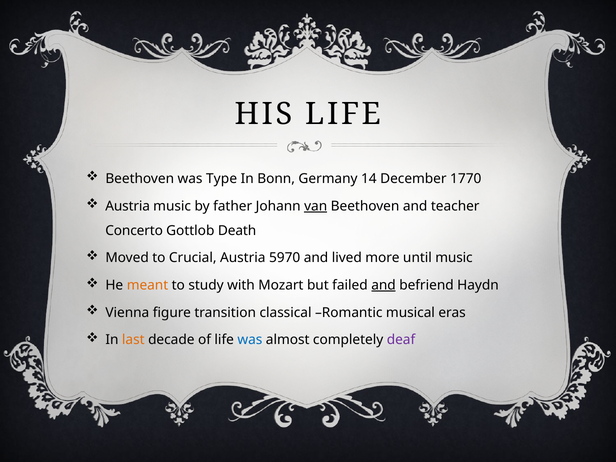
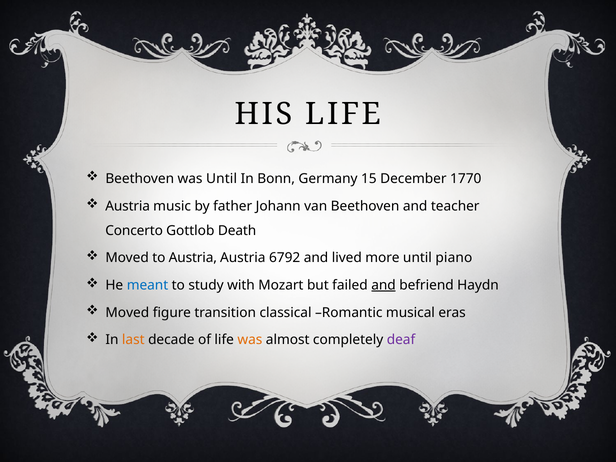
was Type: Type -> Until
14: 14 -> 15
van underline: present -> none
to Crucial: Crucial -> Austria
5970: 5970 -> 6792
until music: music -> piano
meant colour: orange -> blue
Vienna at (127, 313): Vienna -> Moved
was at (250, 340) colour: blue -> orange
